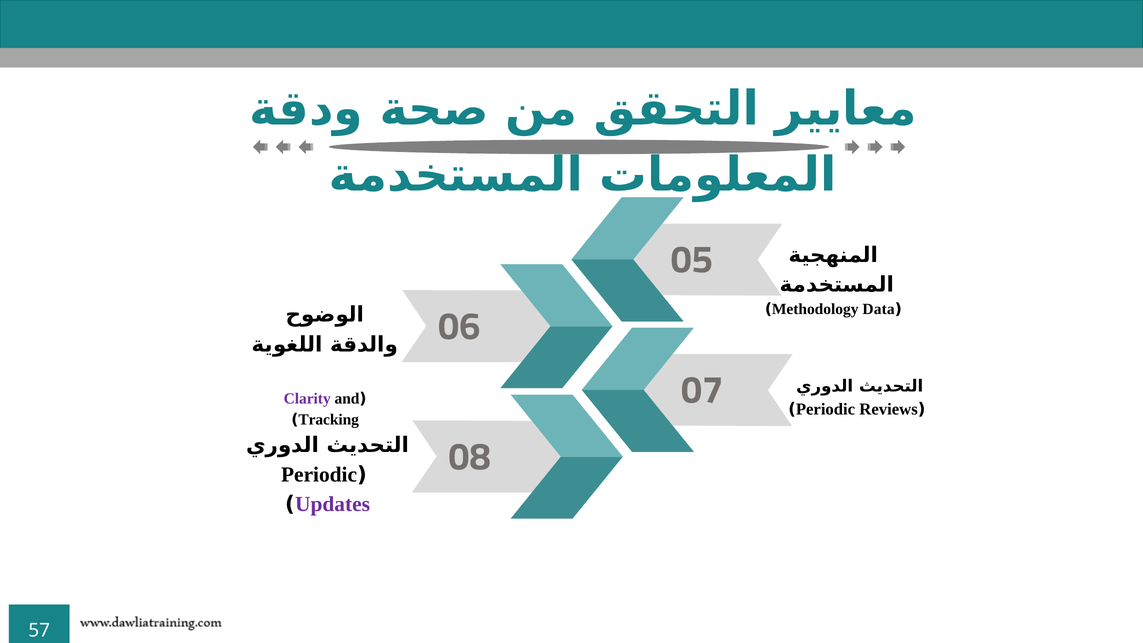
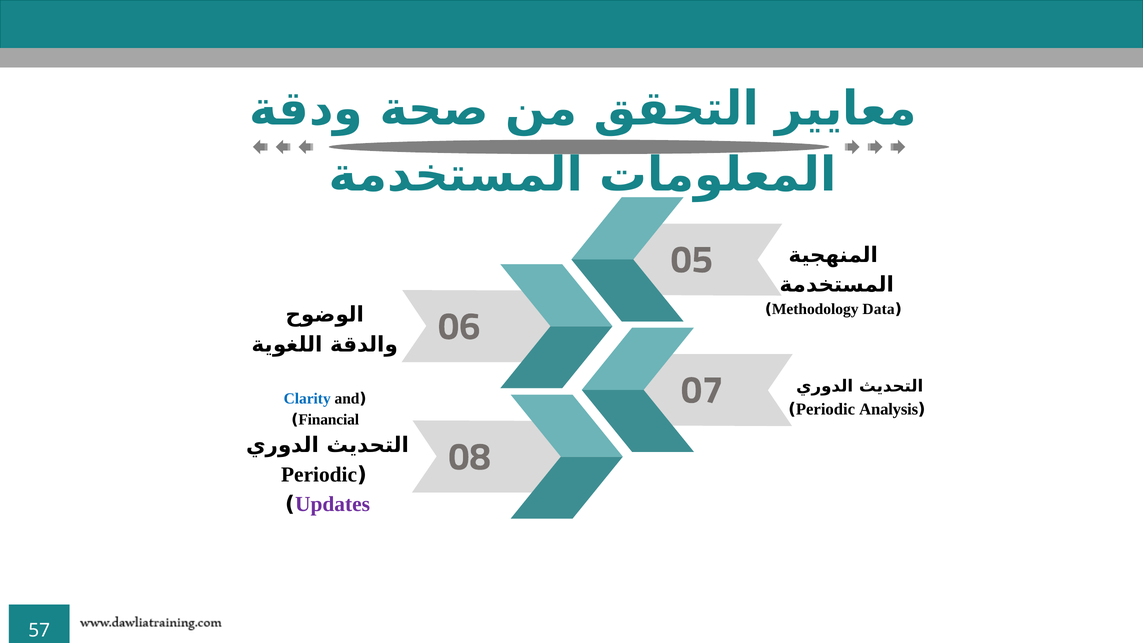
Clarity colour: purple -> blue
Reviews: Reviews -> Analysis
Tracking: Tracking -> Financial
